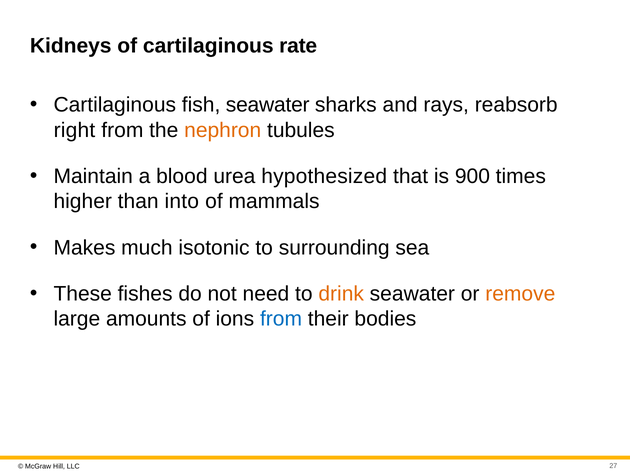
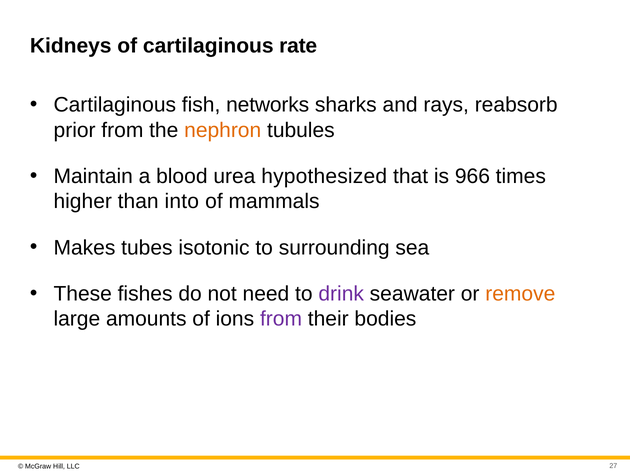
fish seawater: seawater -> networks
right: right -> prior
900: 900 -> 966
much: much -> tubes
drink colour: orange -> purple
from at (281, 319) colour: blue -> purple
